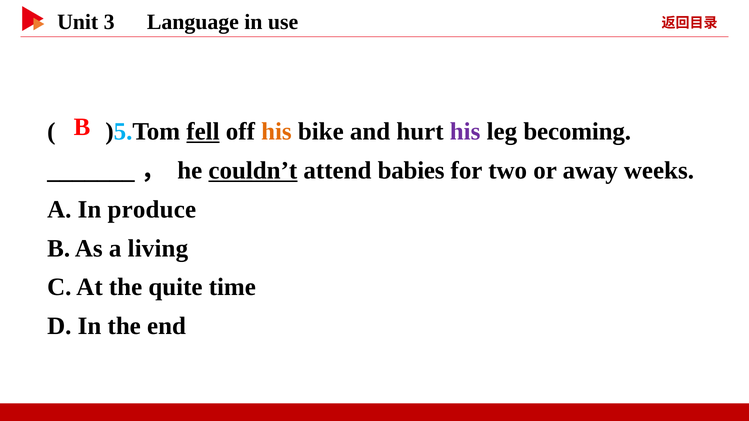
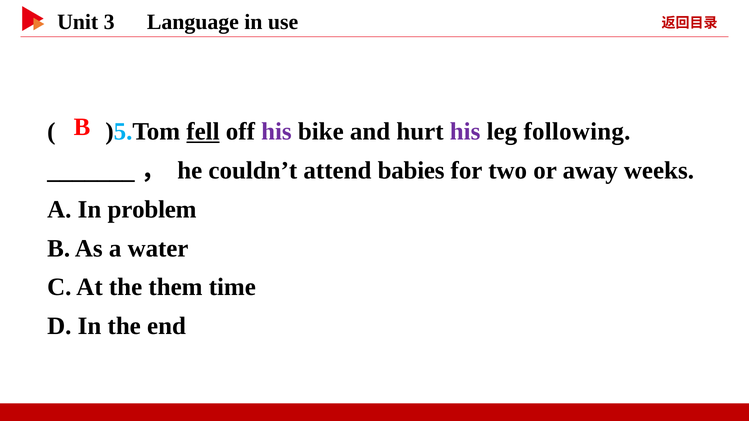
his at (276, 132) colour: orange -> purple
becoming: becoming -> following
couldn’t underline: present -> none
produce: produce -> problem
living: living -> water
quite: quite -> them
